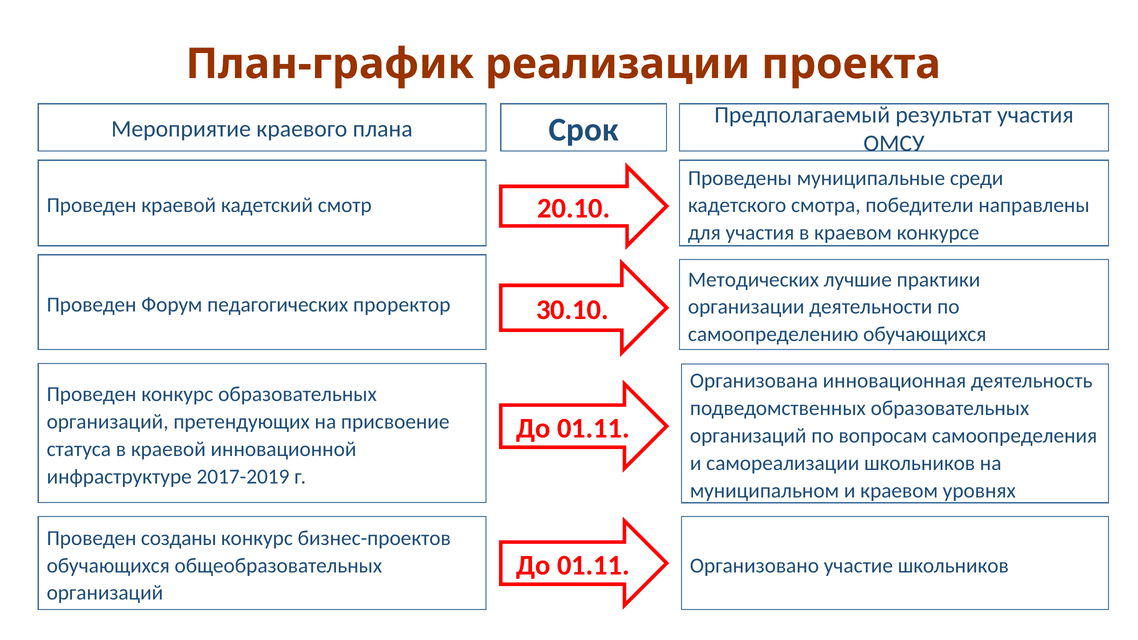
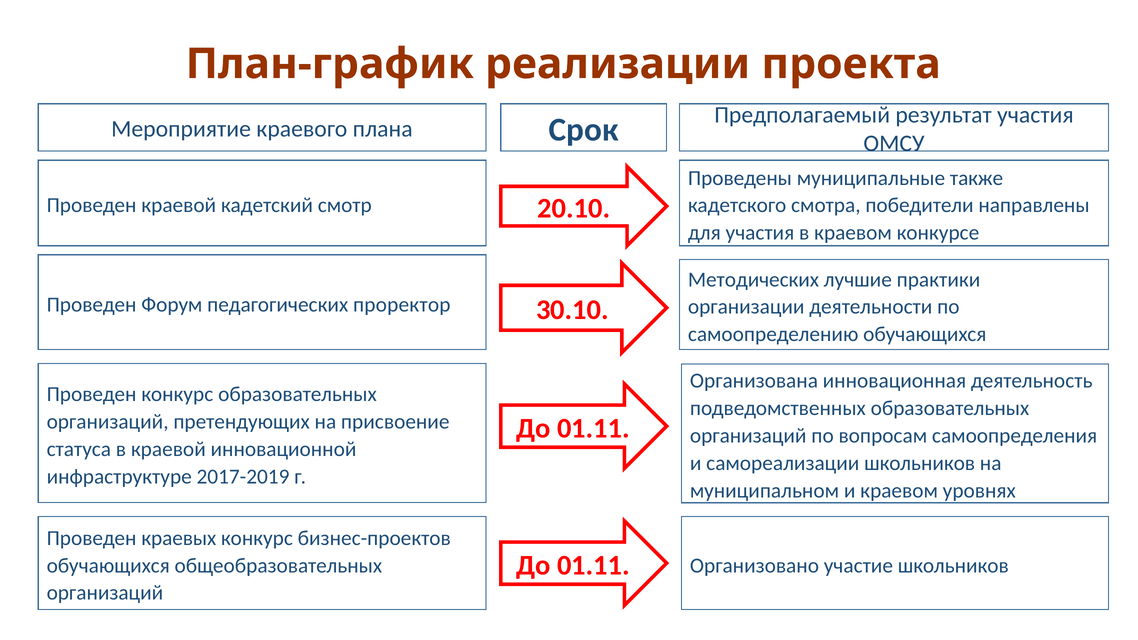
среди: среди -> также
созданы: созданы -> краевых
